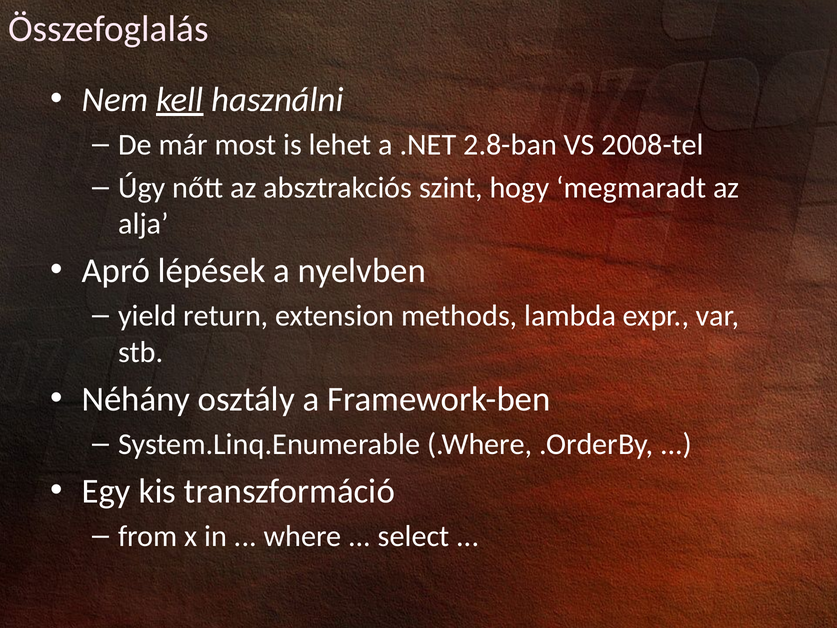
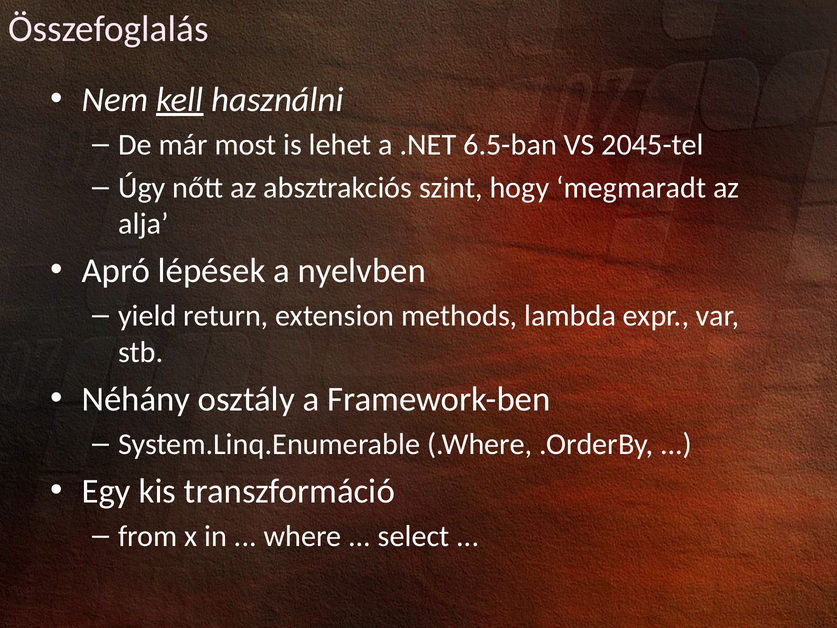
2.8-ban: 2.8-ban -> 6.5-ban
2008-tel: 2008-tel -> 2045-tel
